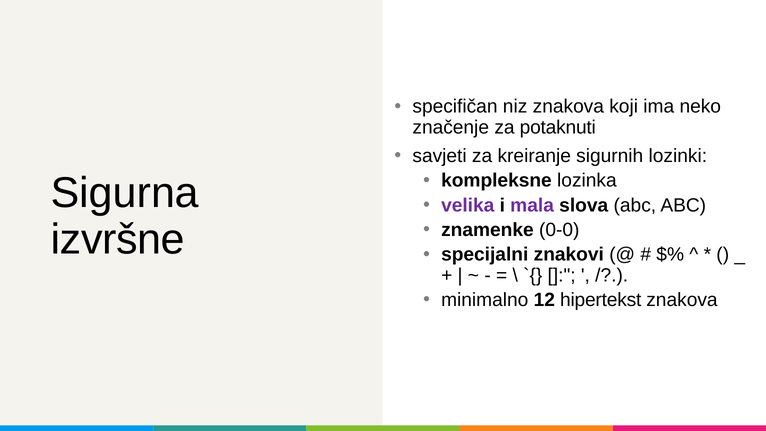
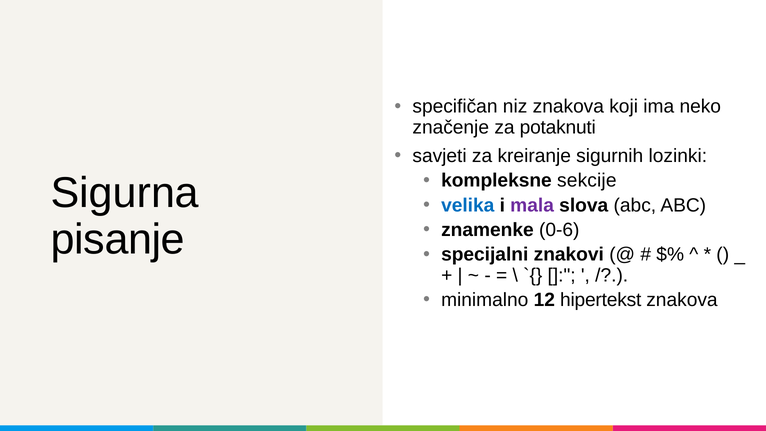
lozinka: lozinka -> sekcije
velika colour: purple -> blue
izvršne: izvršne -> pisanje
0-0: 0-0 -> 0-6
